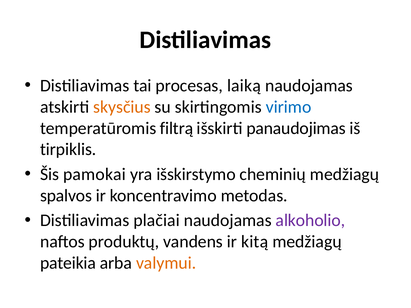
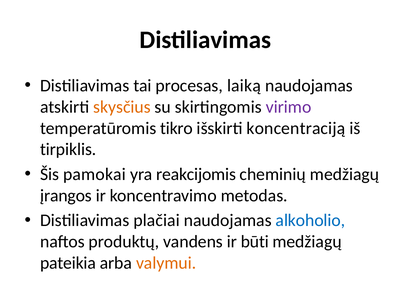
virimo colour: blue -> purple
filtrą: filtrą -> tikro
panaudojimas: panaudojimas -> koncentraciją
išskirstymo: išskirstymo -> reakcijomis
spalvos: spalvos -> įrangos
alkoholio colour: purple -> blue
kitą: kitą -> būti
